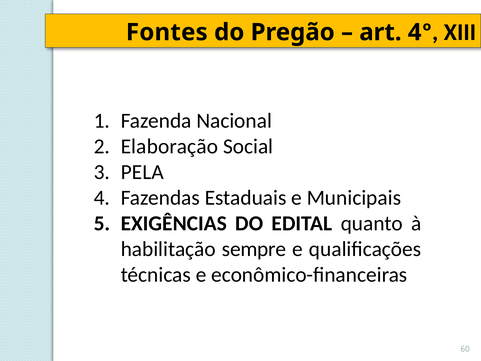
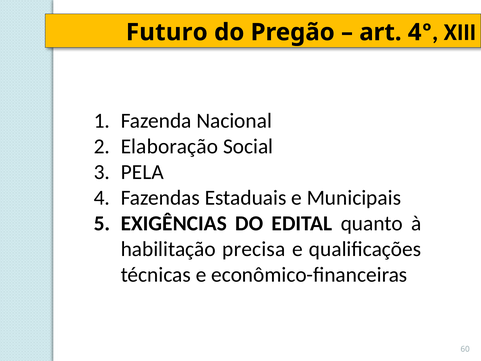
Fontes: Fontes -> Futuro
sempre: sempre -> precisa
